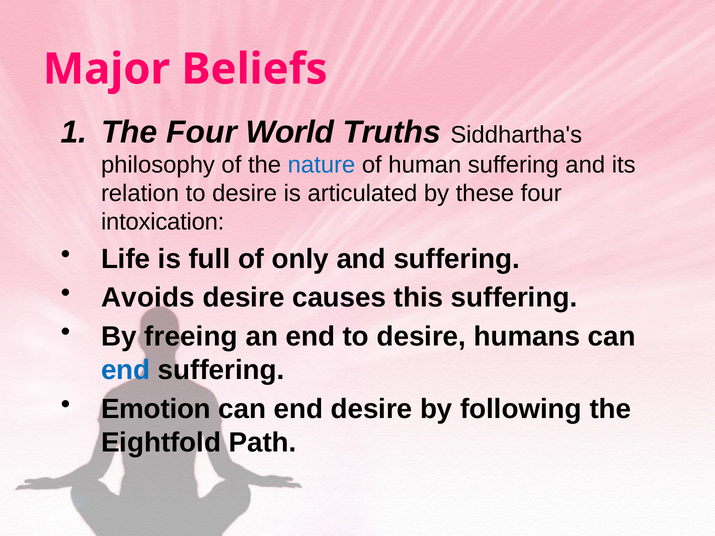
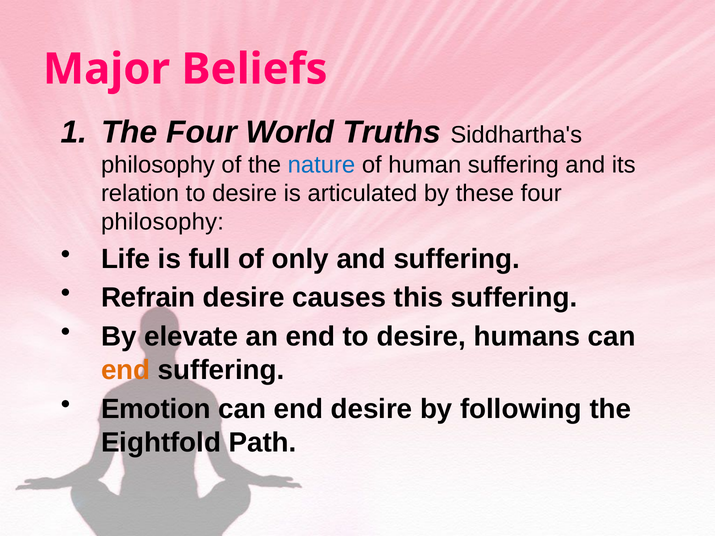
intoxication at (163, 222): intoxication -> philosophy
Avoids: Avoids -> Refrain
freeing: freeing -> elevate
end at (126, 370) colour: blue -> orange
